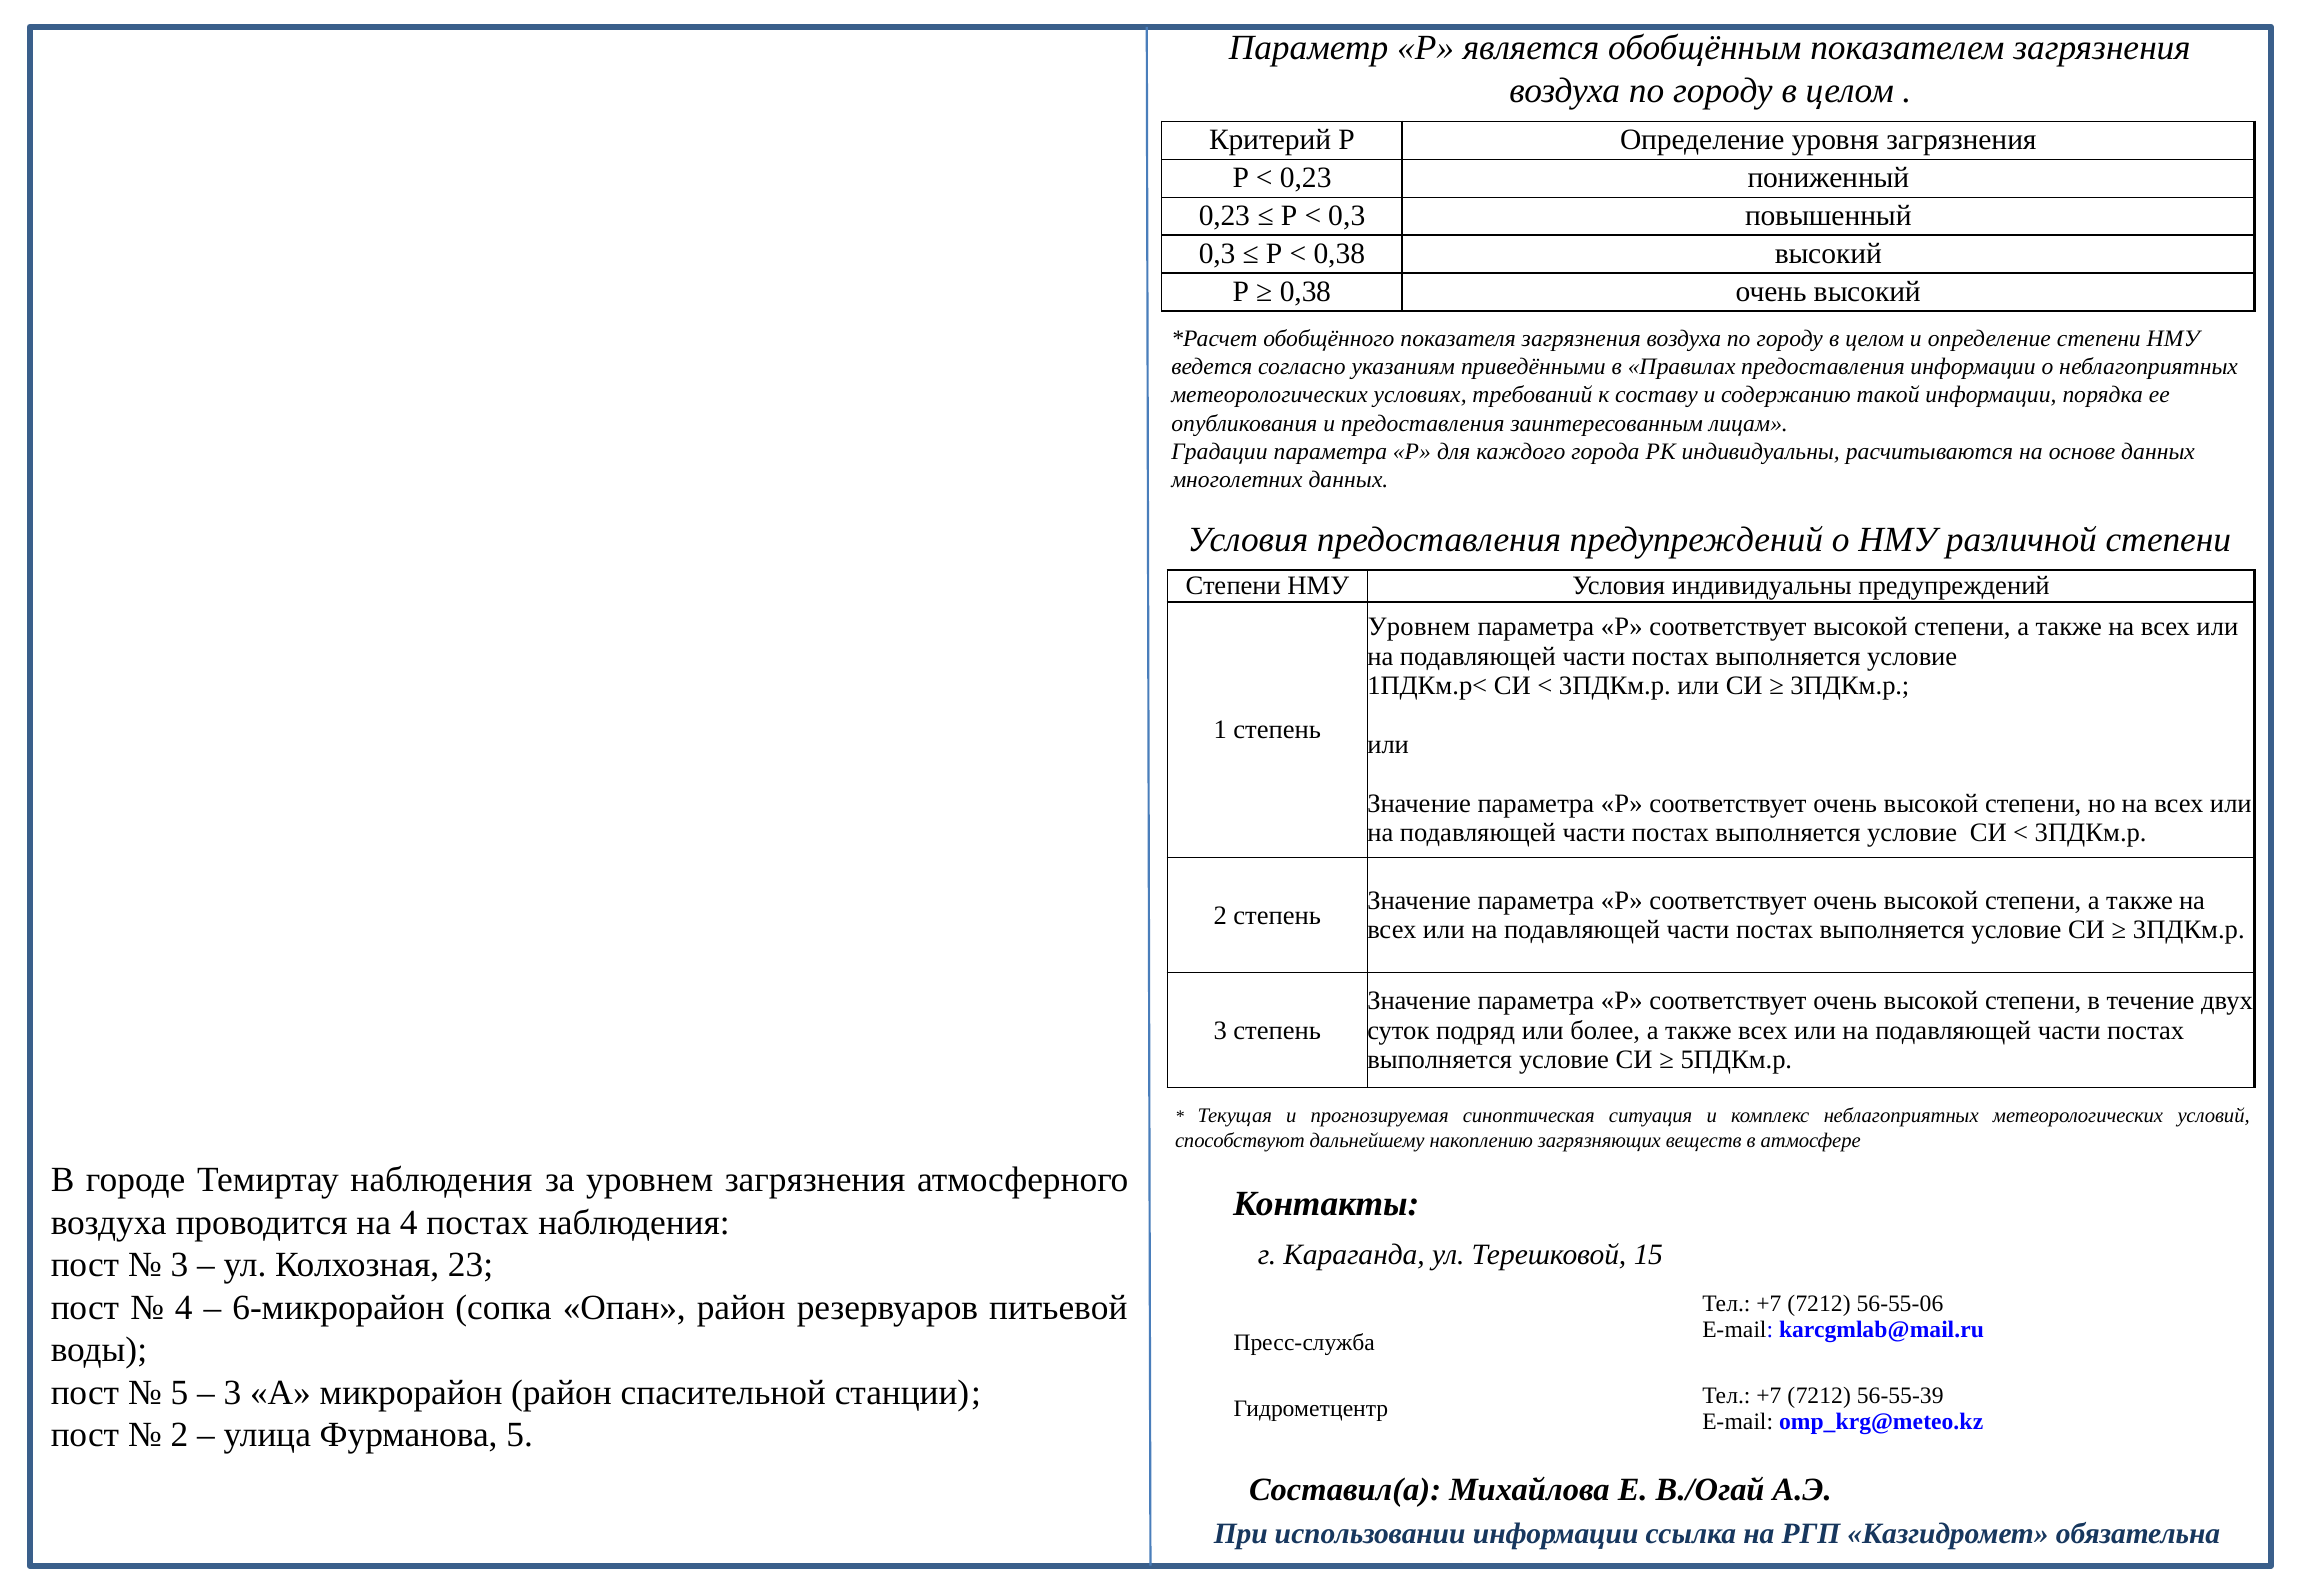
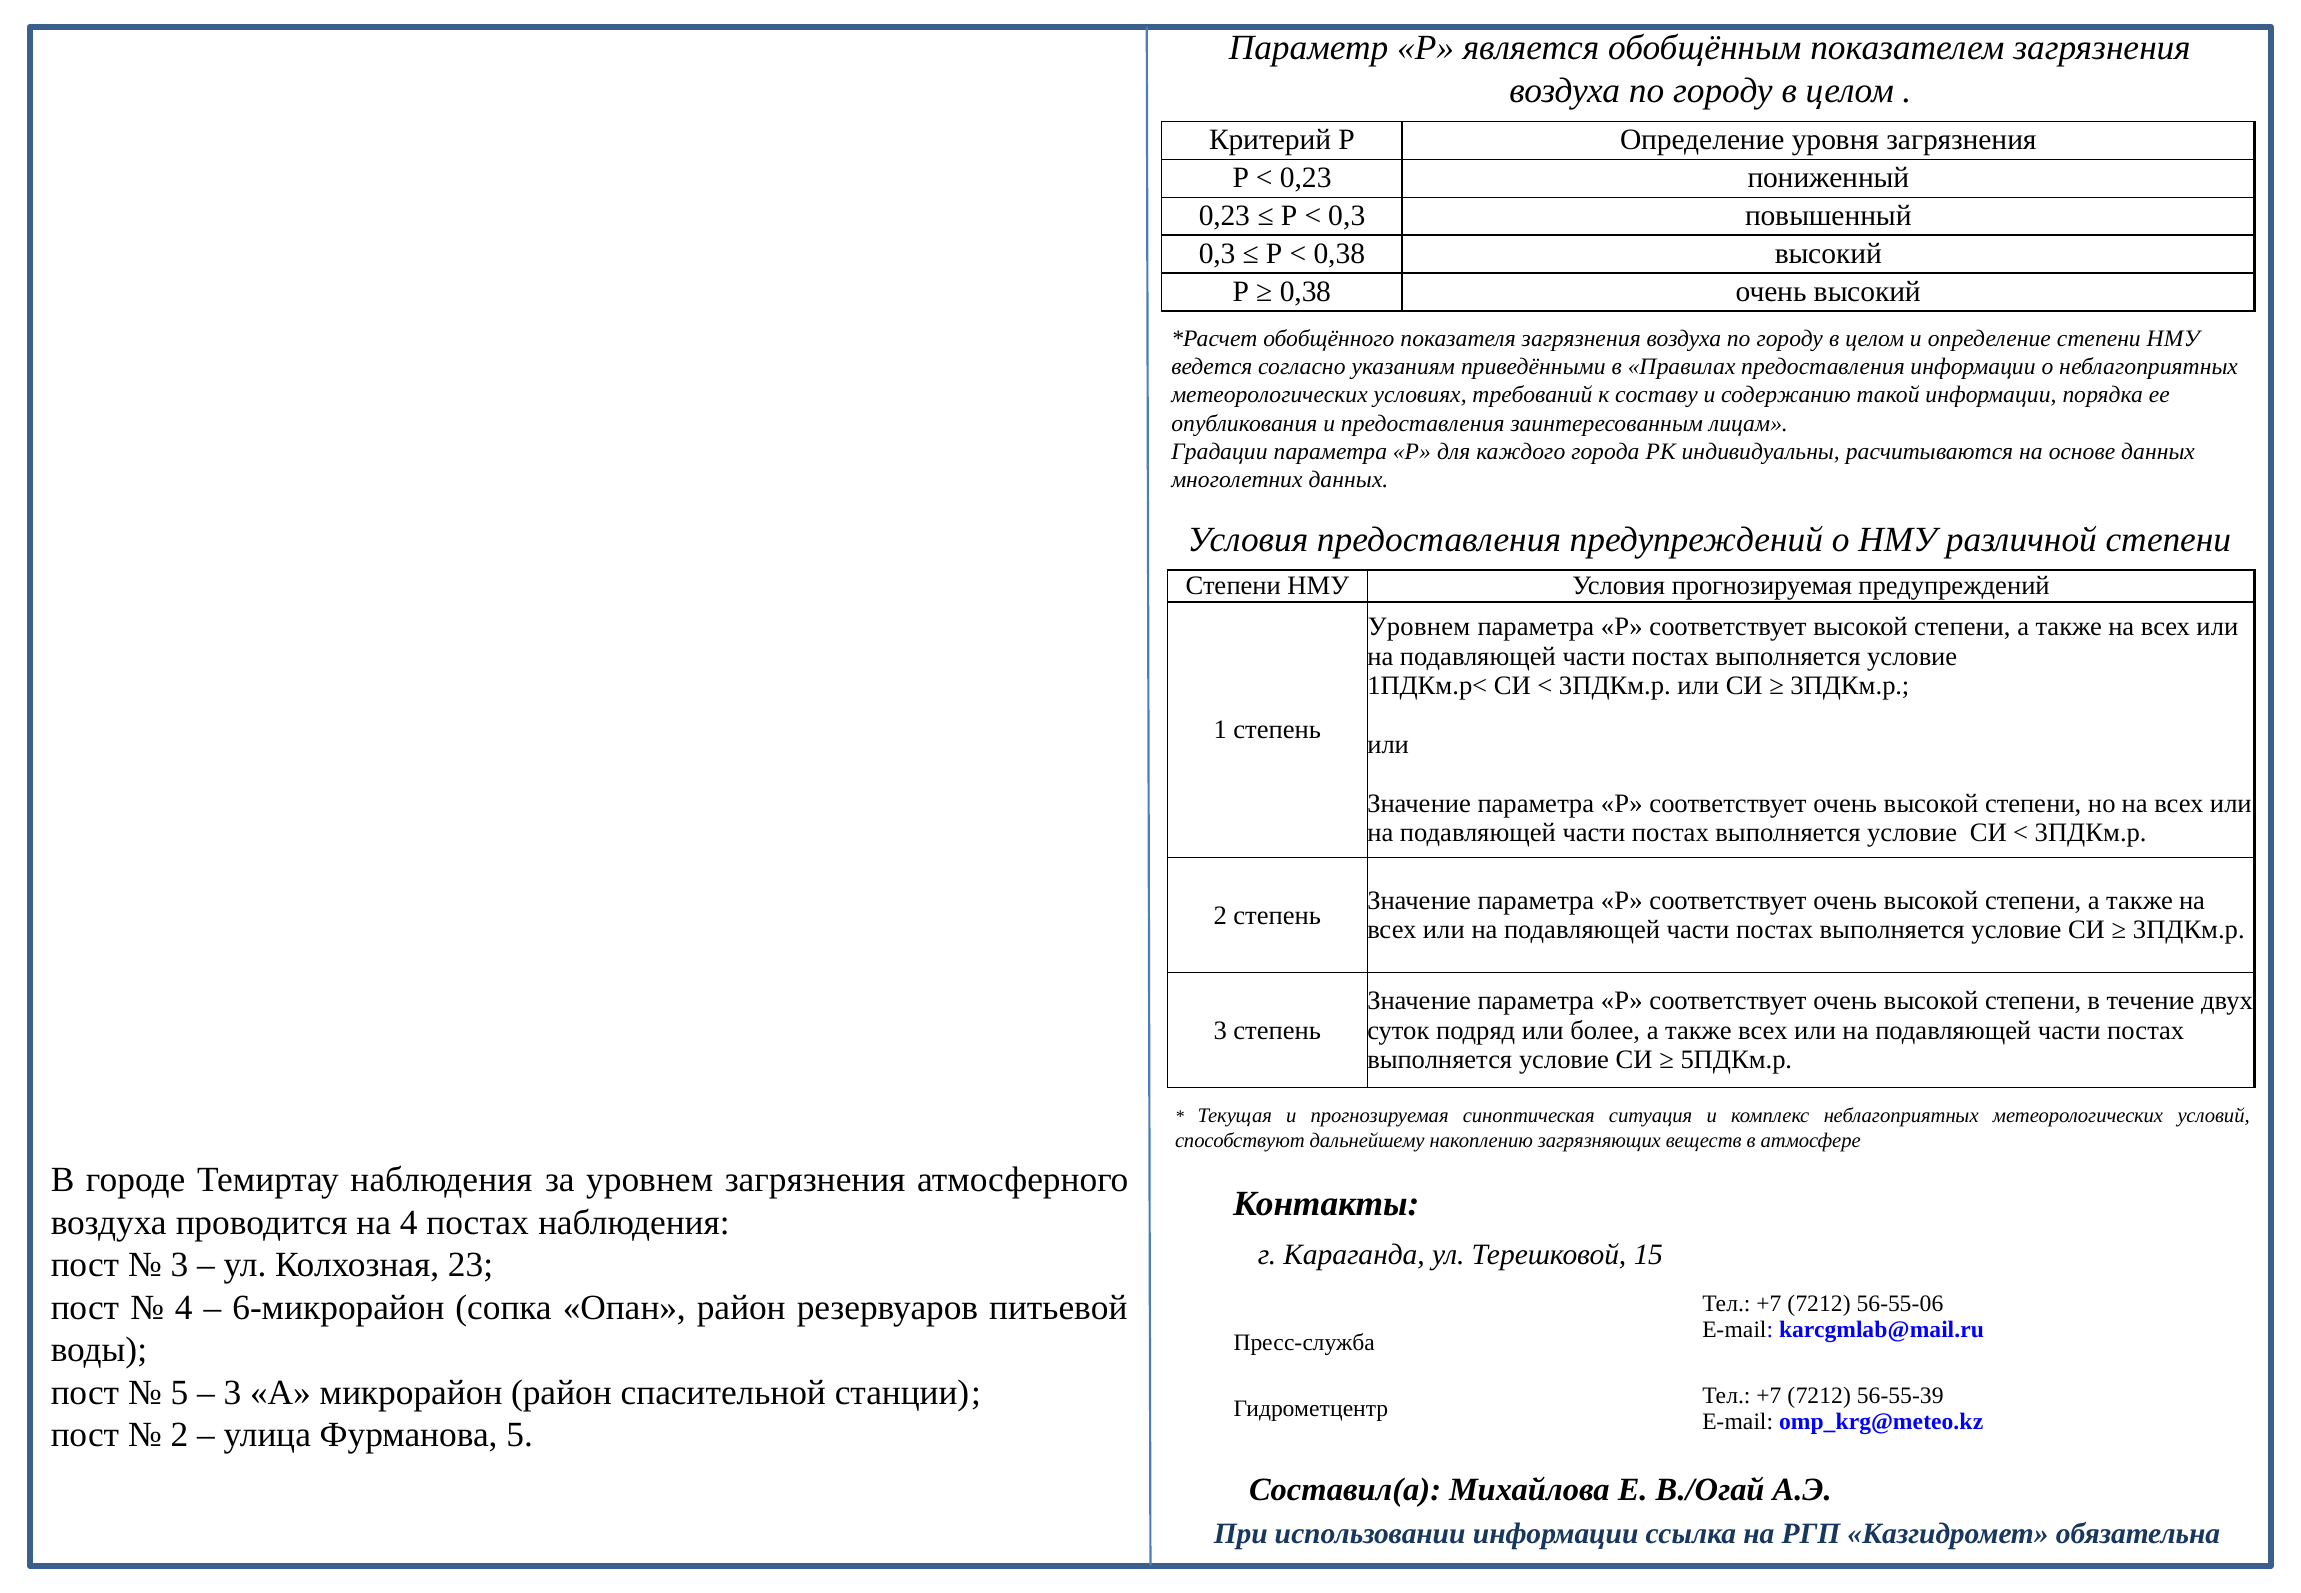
Условия индивидуальны: индивидуальны -> прогнозируемая
